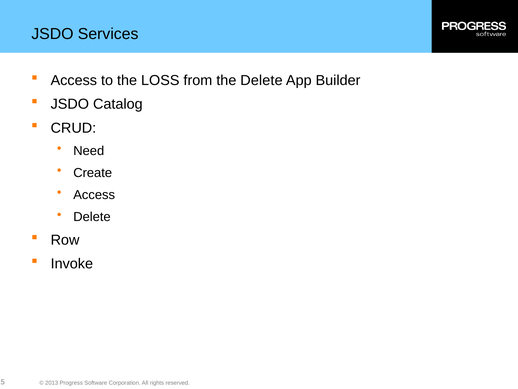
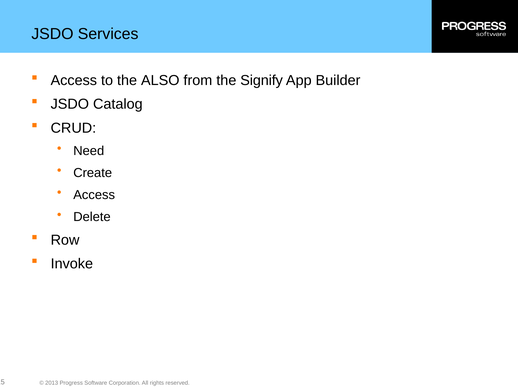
LOSS: LOSS -> ALSO
the Delete: Delete -> Signify
